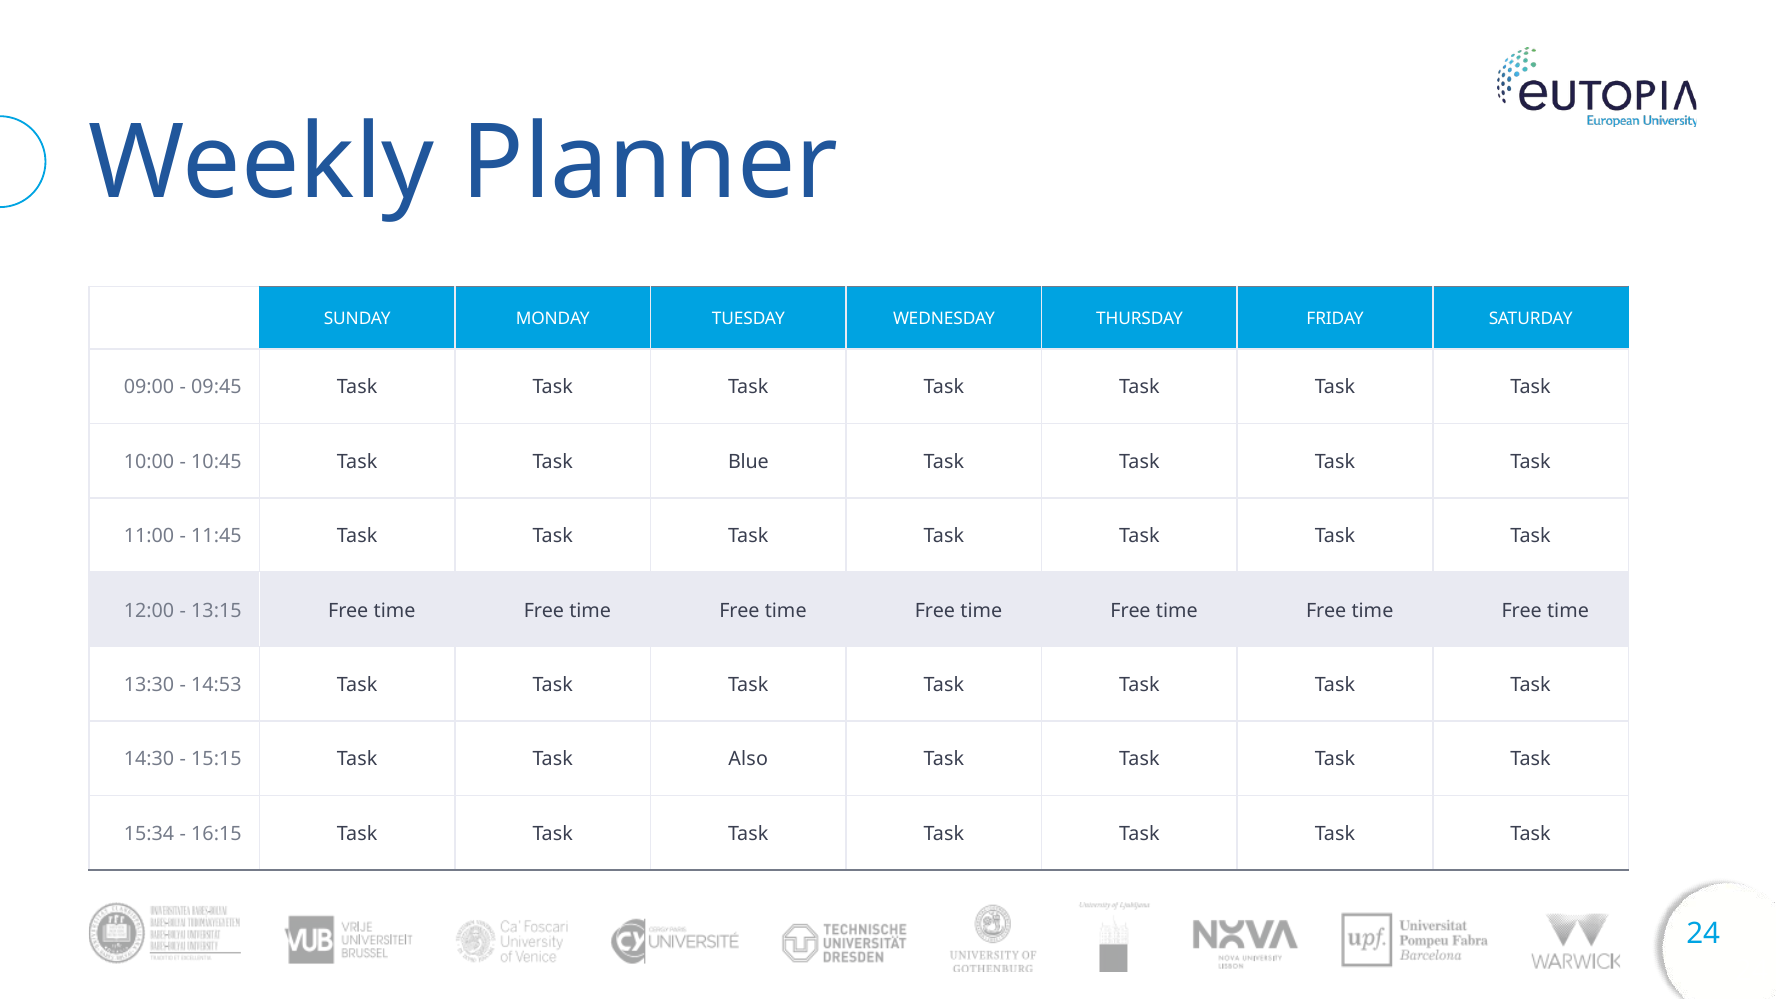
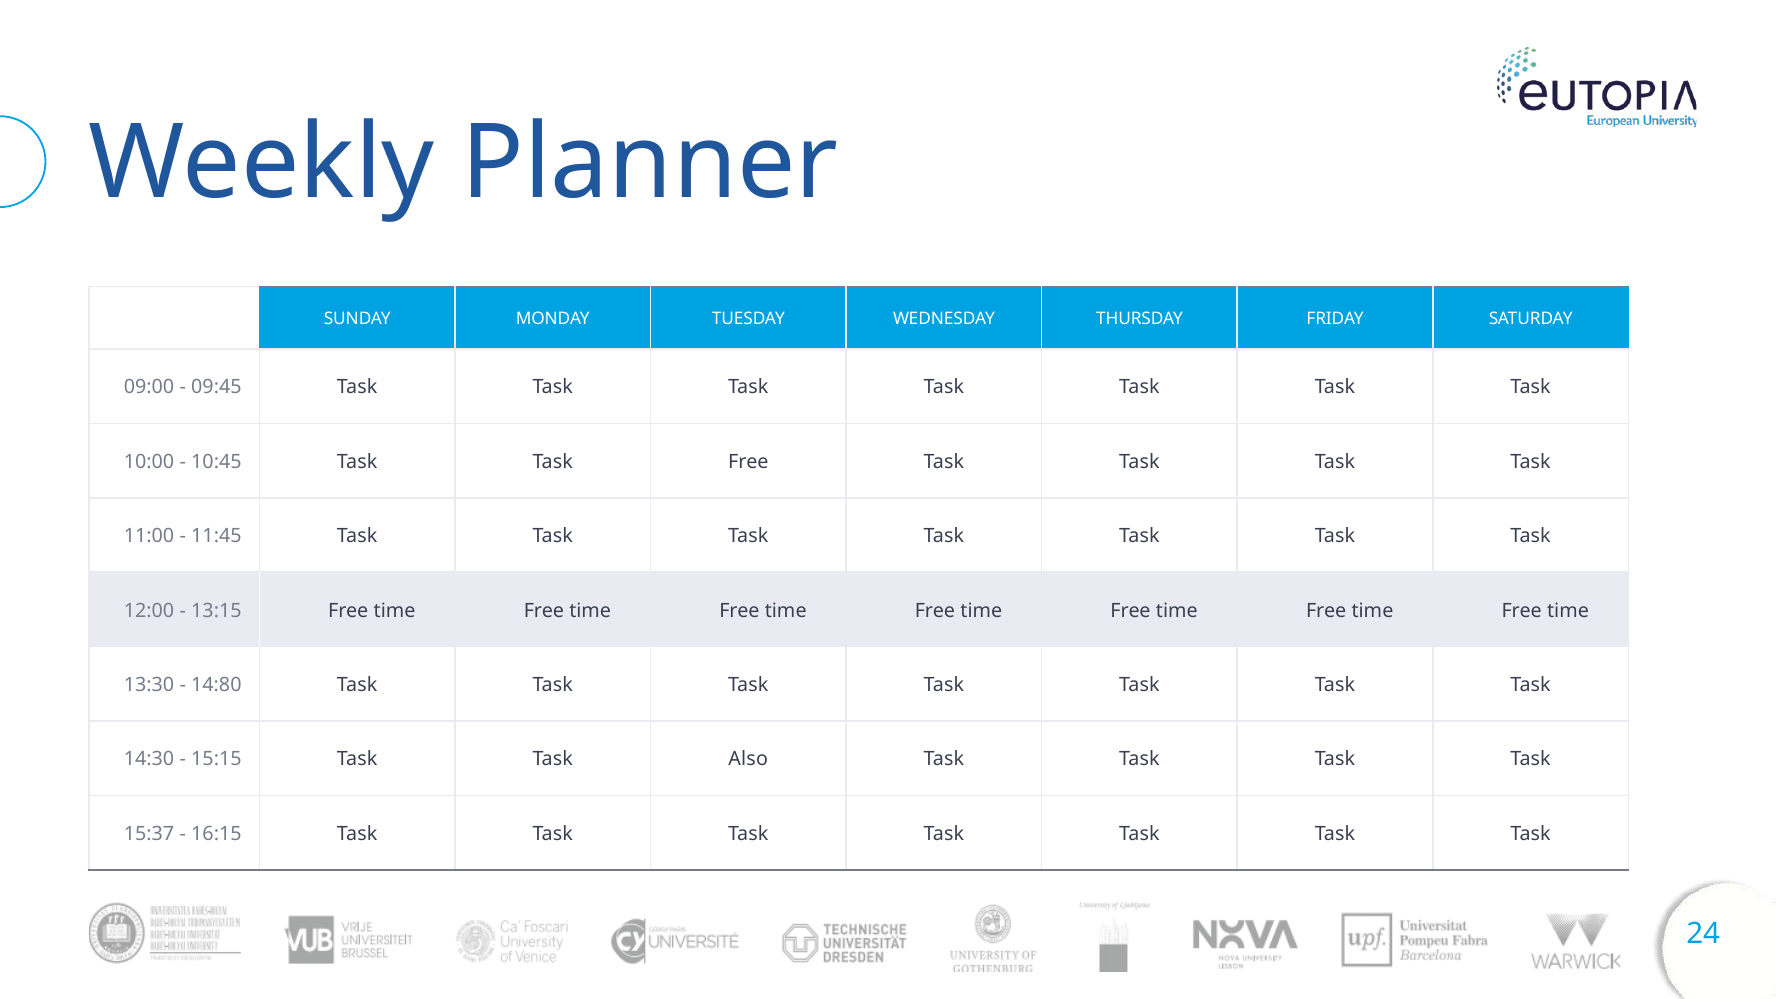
Task Blue: Blue -> Free
14:53: 14:53 -> 14:80
15:34: 15:34 -> 15:37
